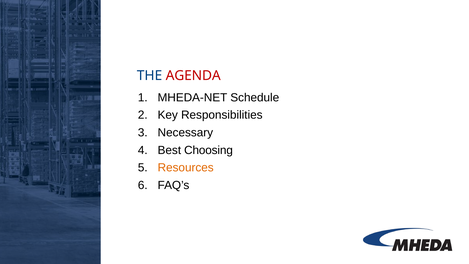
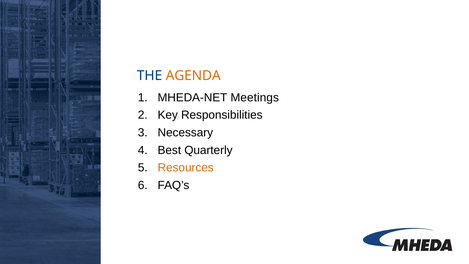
AGENDA colour: red -> orange
Schedule: Schedule -> Meetings
Choosing: Choosing -> Quarterly
